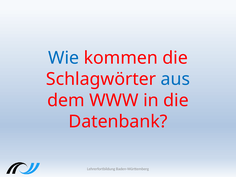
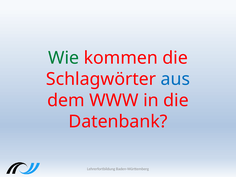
Wie colour: blue -> green
